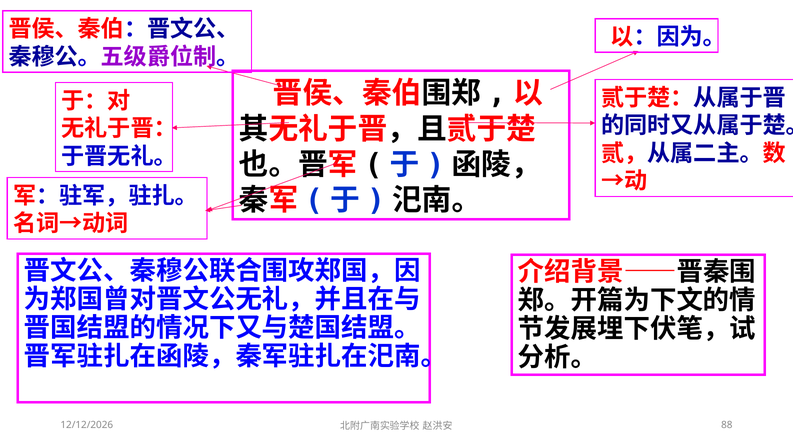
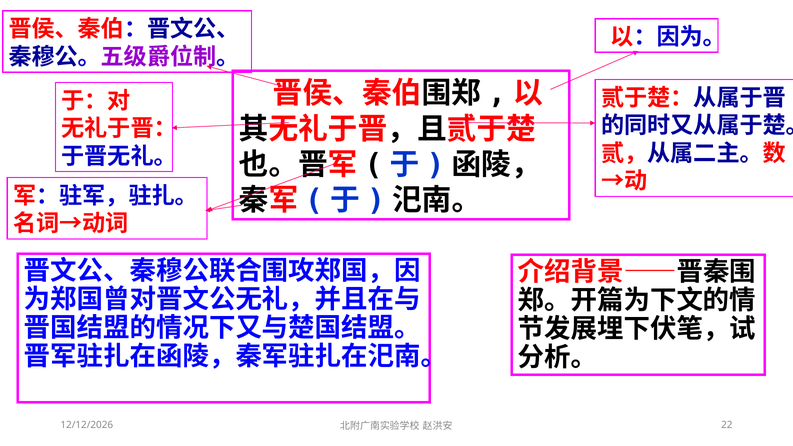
88: 88 -> 22
